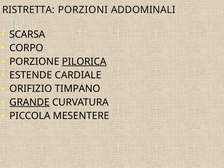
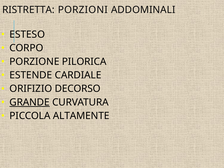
SCARSA: SCARSA -> ESTESO
PILORICA underline: present -> none
TIMPANO: TIMPANO -> DECORSO
MESENTERE: MESENTERE -> ALTAMENTE
